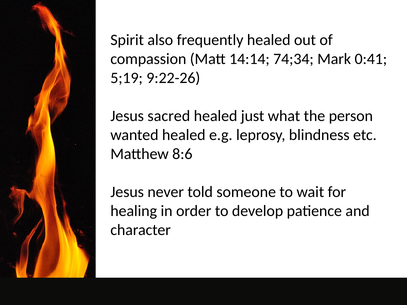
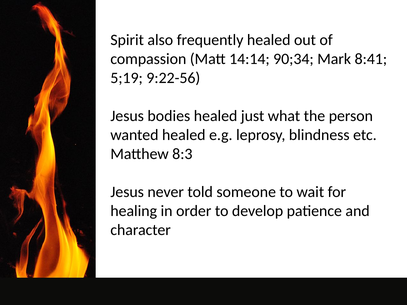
74;34: 74;34 -> 90;34
0:41: 0:41 -> 8:41
9:22-26: 9:22-26 -> 9:22-56
sacred: sacred -> bodies
8:6: 8:6 -> 8:3
